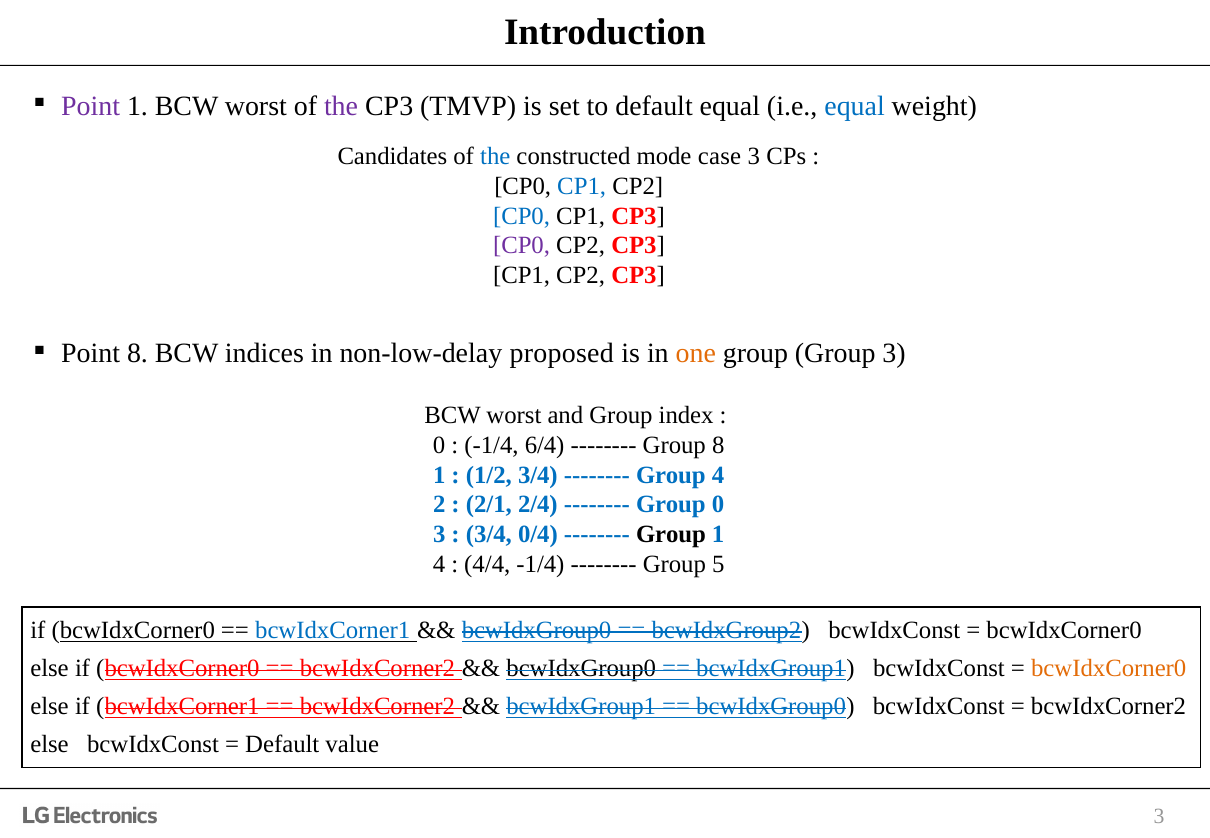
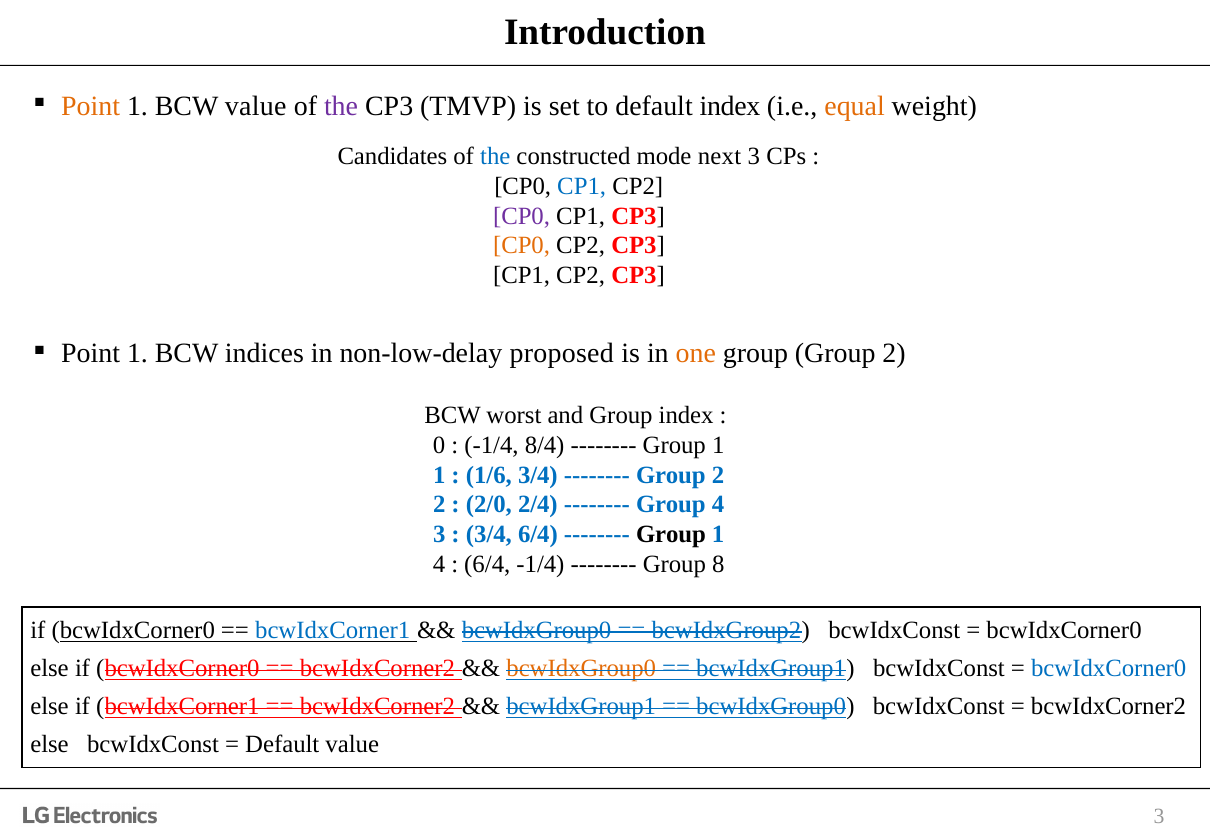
Point at (91, 106) colour: purple -> orange
1 BCW worst: worst -> value
default equal: equal -> index
equal at (855, 106) colour: blue -> orange
case: case -> next
CP0 at (522, 216) colour: blue -> purple
CP0 at (522, 246) colour: purple -> orange
8 at (137, 354): 8 -> 1
group Group 3: 3 -> 2
6/4: 6/4 -> 8/4
8 at (718, 445): 8 -> 1
1/2: 1/2 -> 1/6
4 at (718, 475): 4 -> 2
2/1: 2/1 -> 2/0
Group 0: 0 -> 4
3/4 0/4: 0/4 -> 6/4
4/4 at (487, 564): 4/4 -> 6/4
5: 5 -> 8
bcwIdxGroup0 at (581, 668) colour: black -> orange
bcwIdxCorner0 at (1109, 668) colour: orange -> blue
